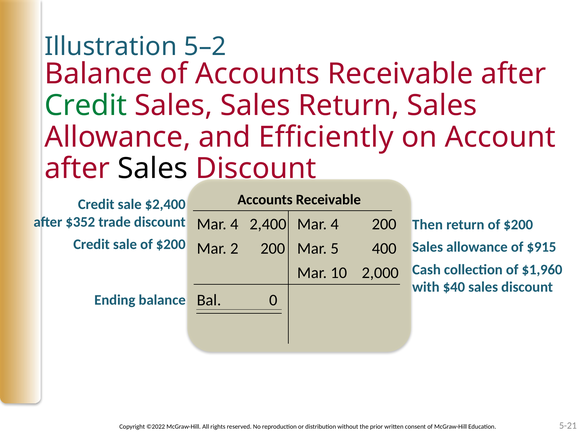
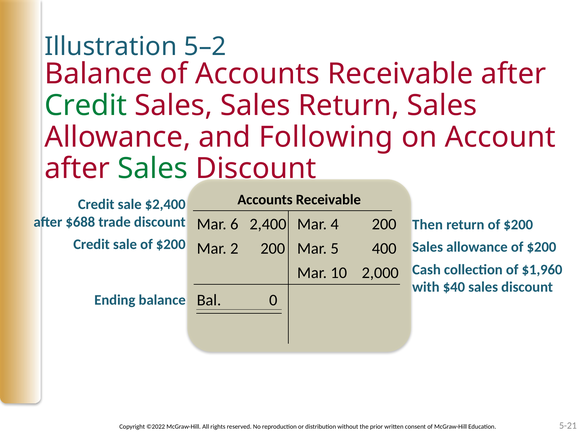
Efficiently: Efficiently -> Following
Sales at (153, 169) colour: black -> green
$352: $352 -> $688
4 at (234, 224): 4 -> 6
allowance of $915: $915 -> $200
